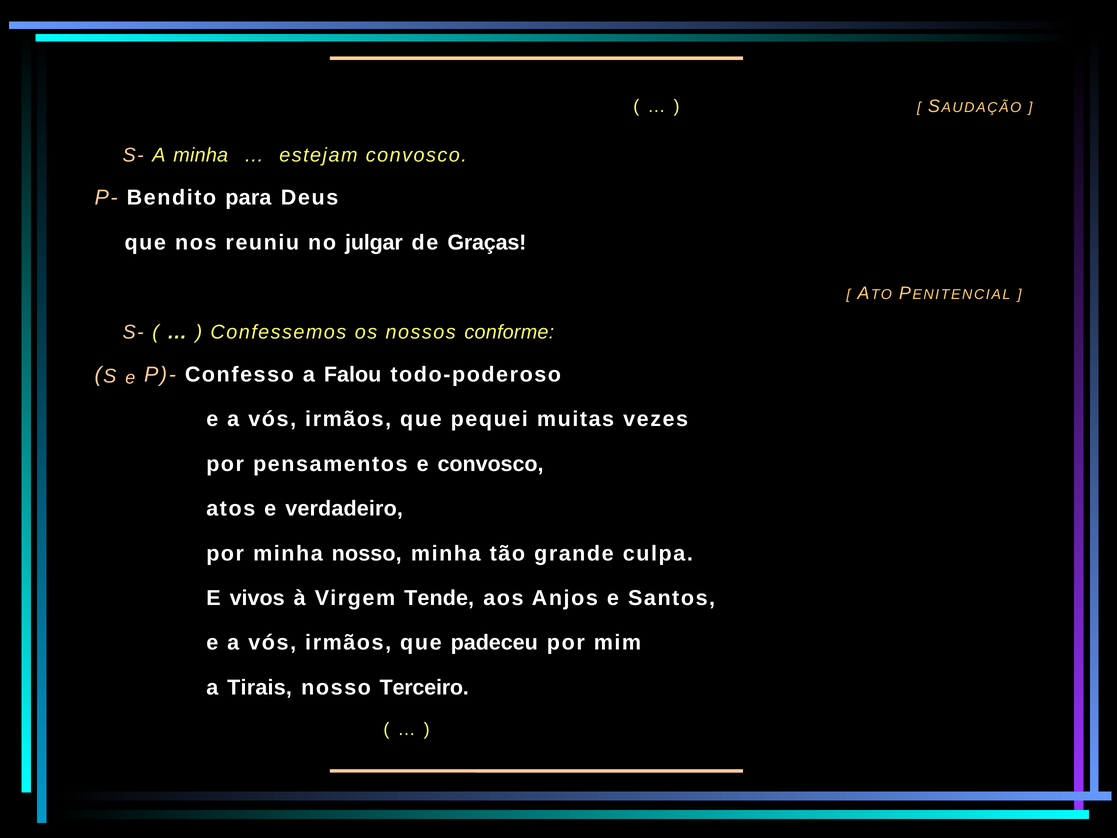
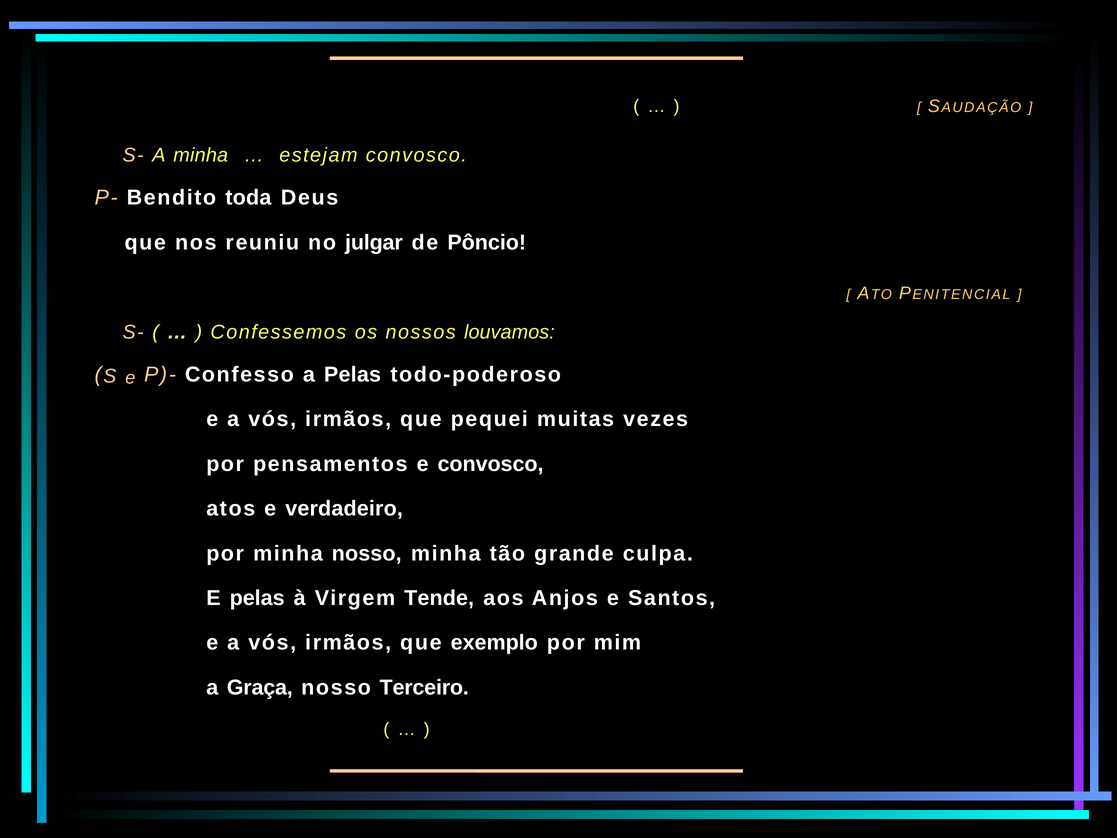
para: para -> toda
Graças: Graças -> Pôncio
conforme: conforme -> louvamos
a Falou: Falou -> Pelas
E vivos: vivos -> pelas
padeceu: padeceu -> exemplo
Tirais: Tirais -> Graça
